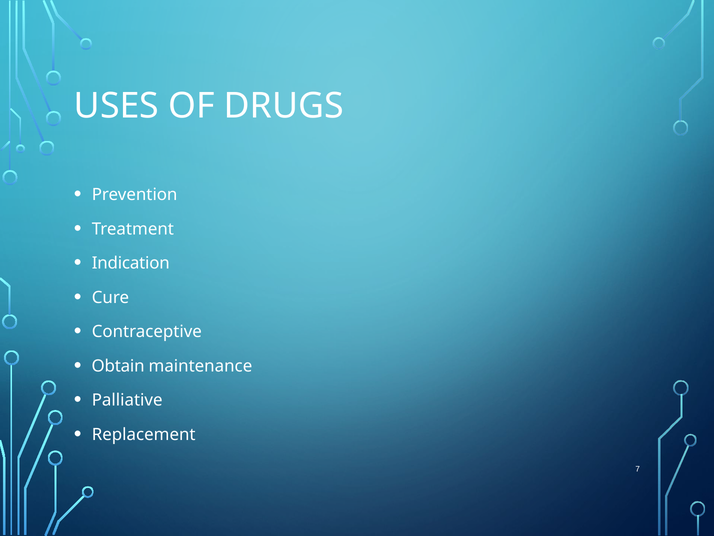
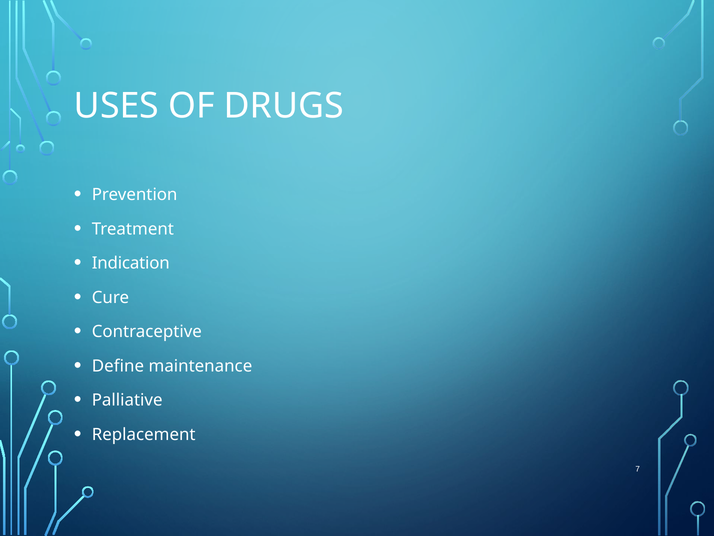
Obtain: Obtain -> Define
